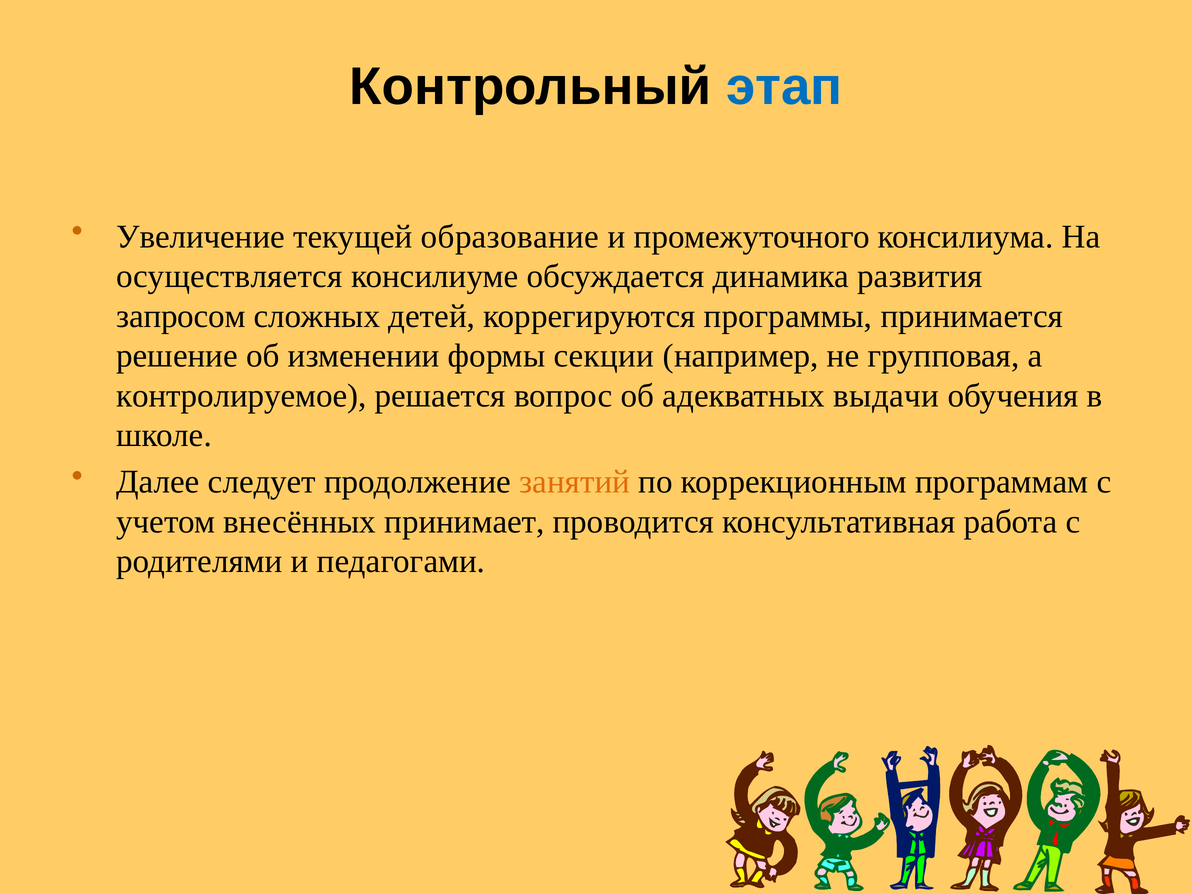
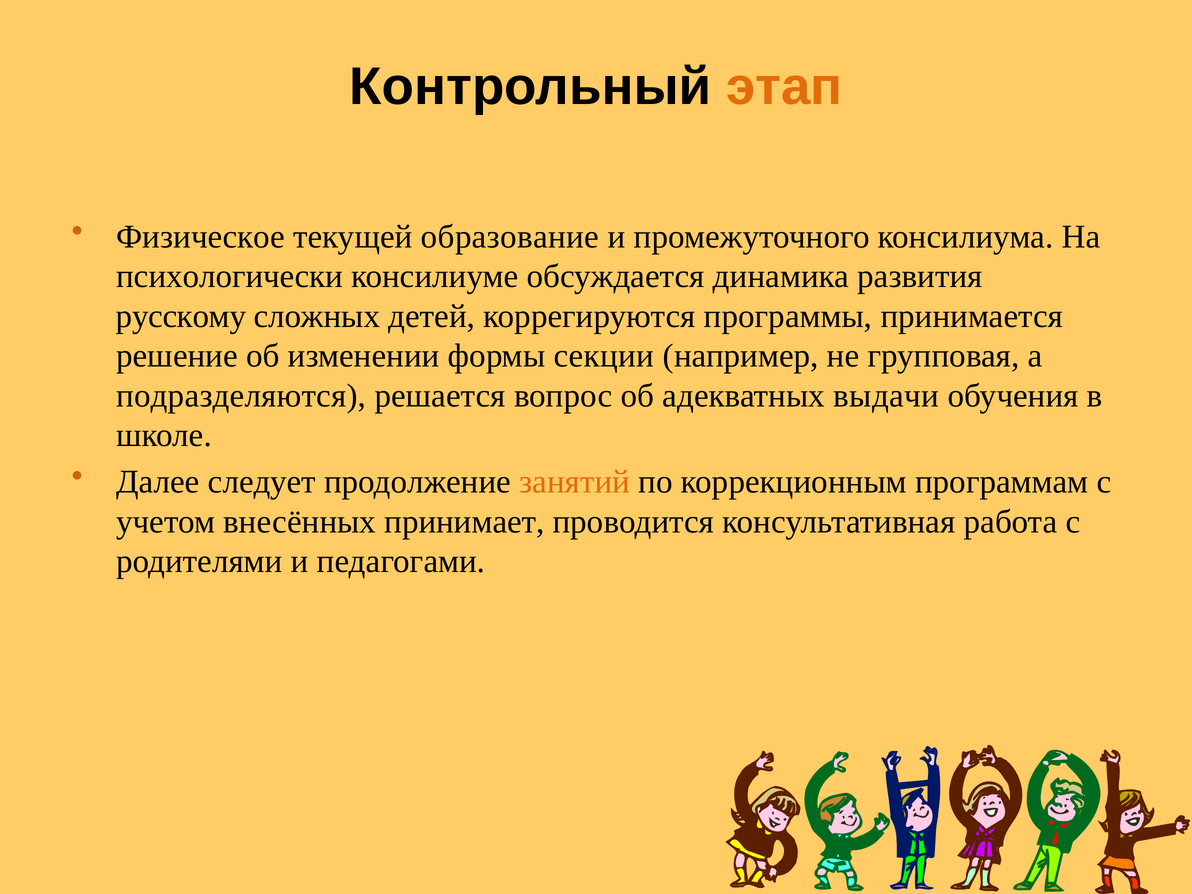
этап colour: blue -> orange
Увеличение: Увеличение -> Физическое
осуществляется: осуществляется -> психологически
запросом: запросом -> русскому
контролируемое: контролируемое -> подразделяются
